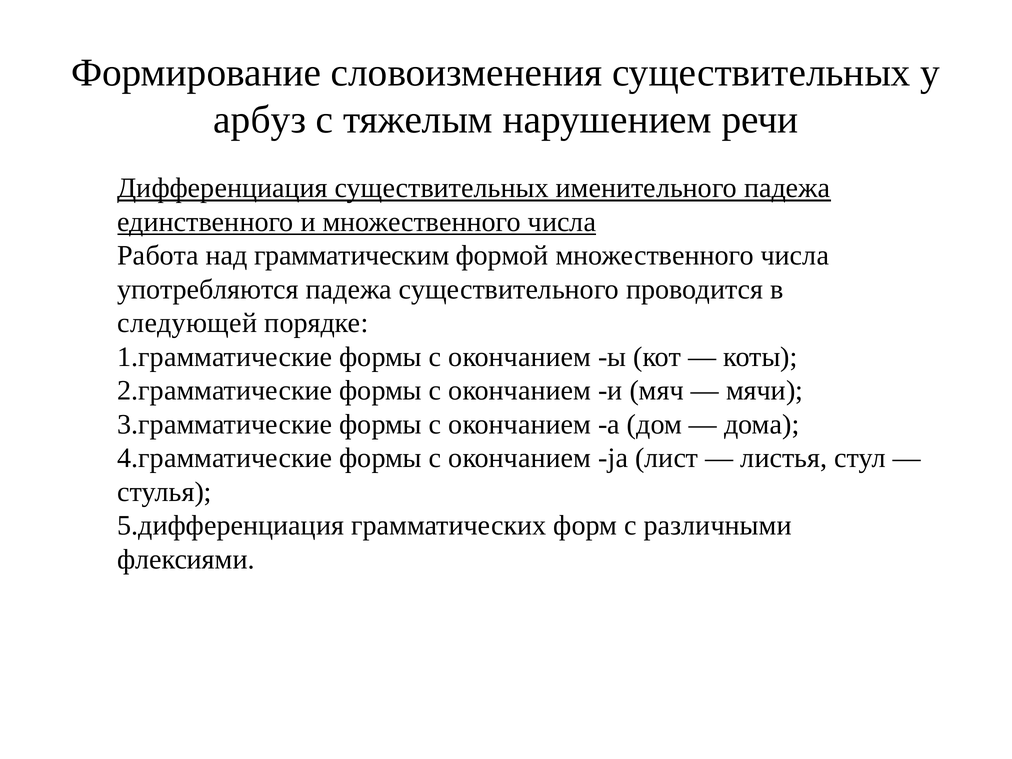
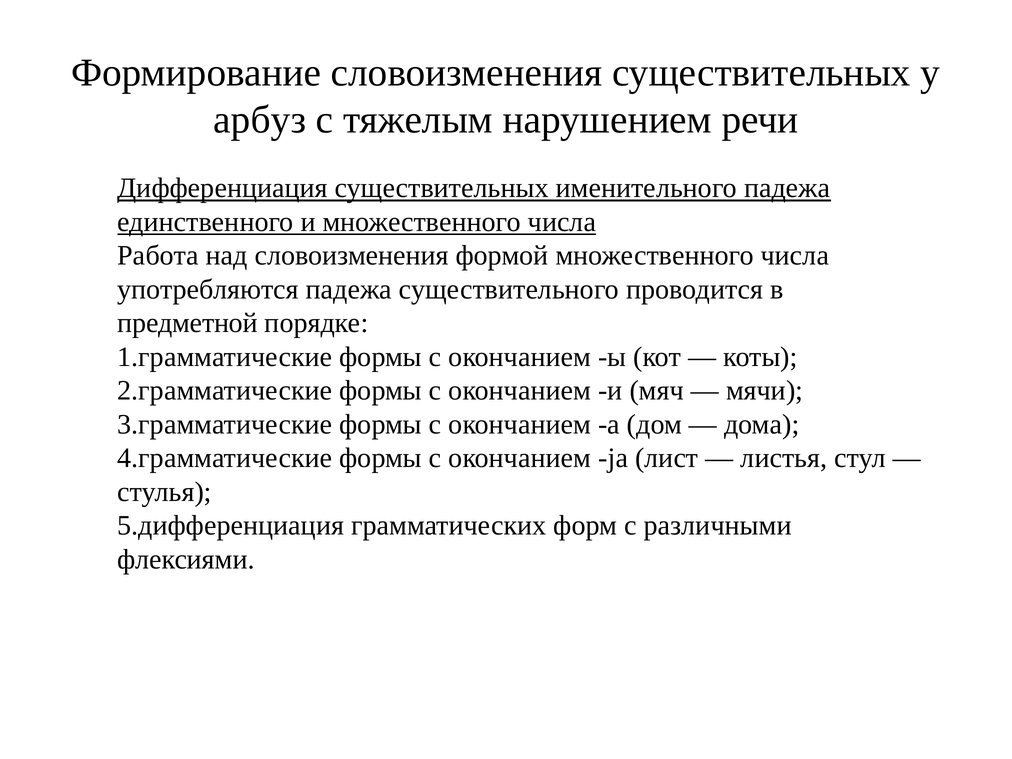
над грамматическим: грамматическим -> словоизменения
следующей: следующей -> предметной
